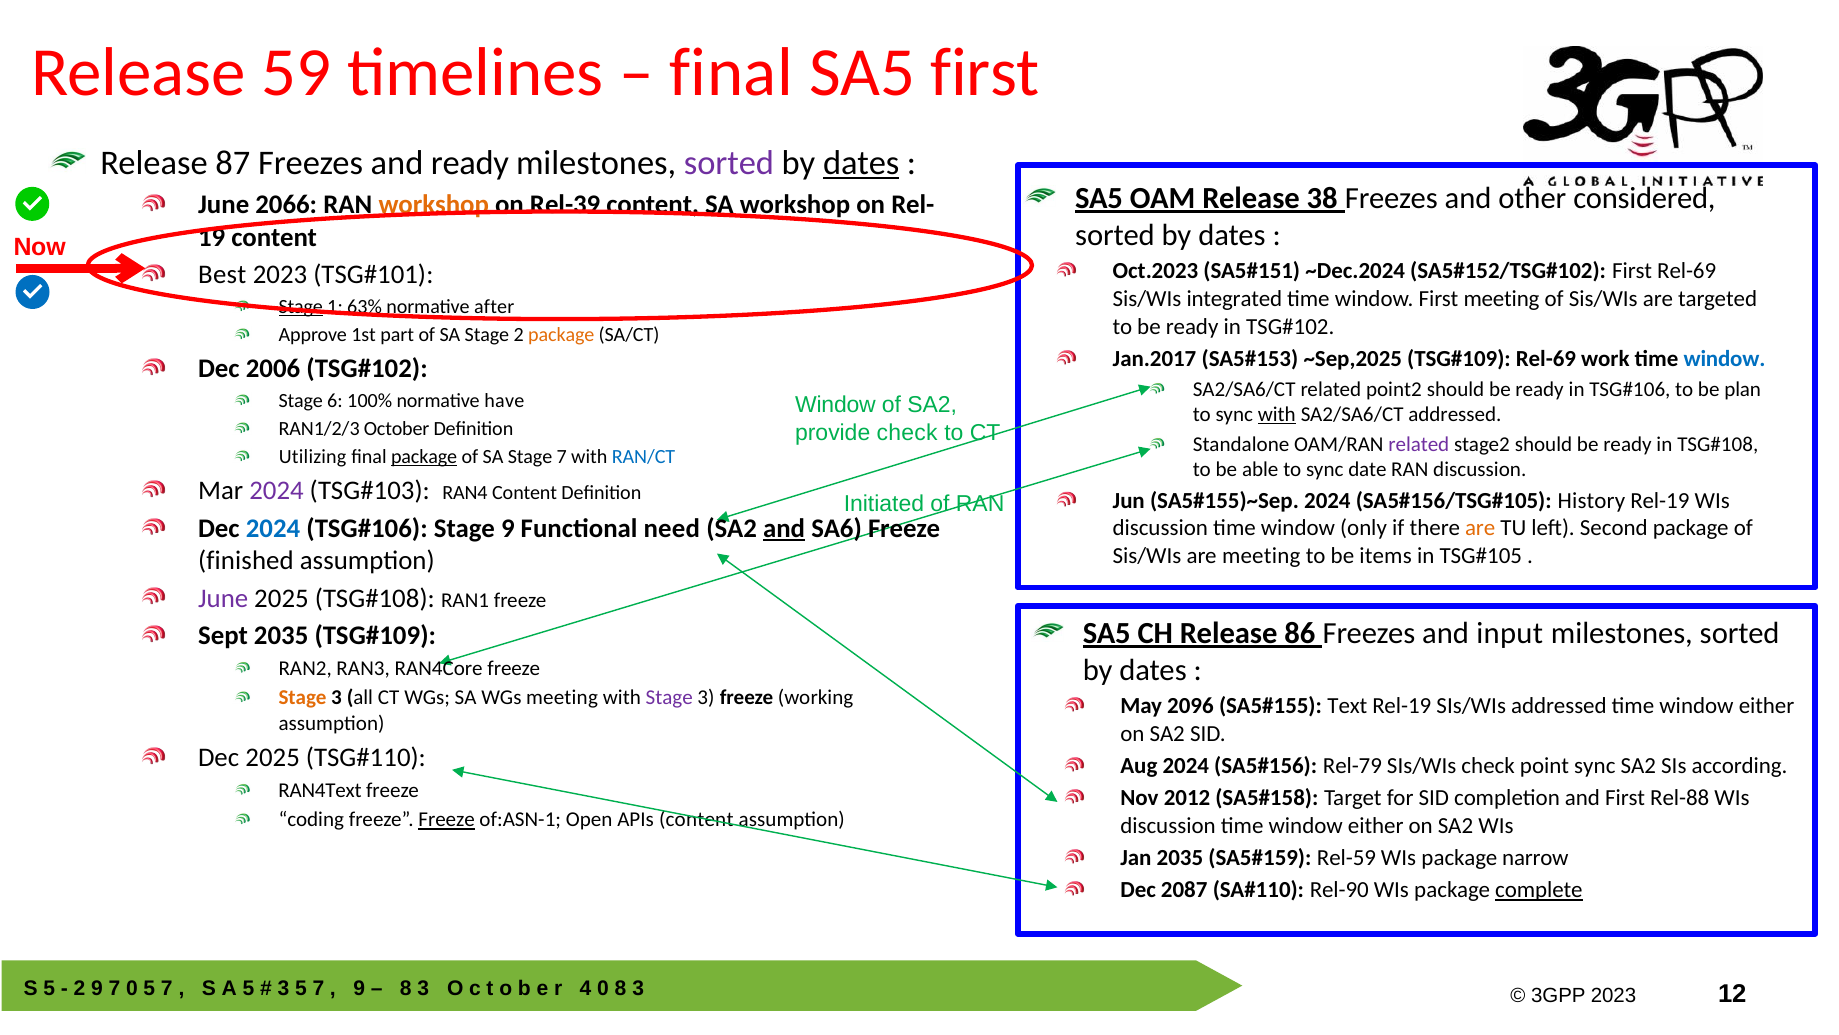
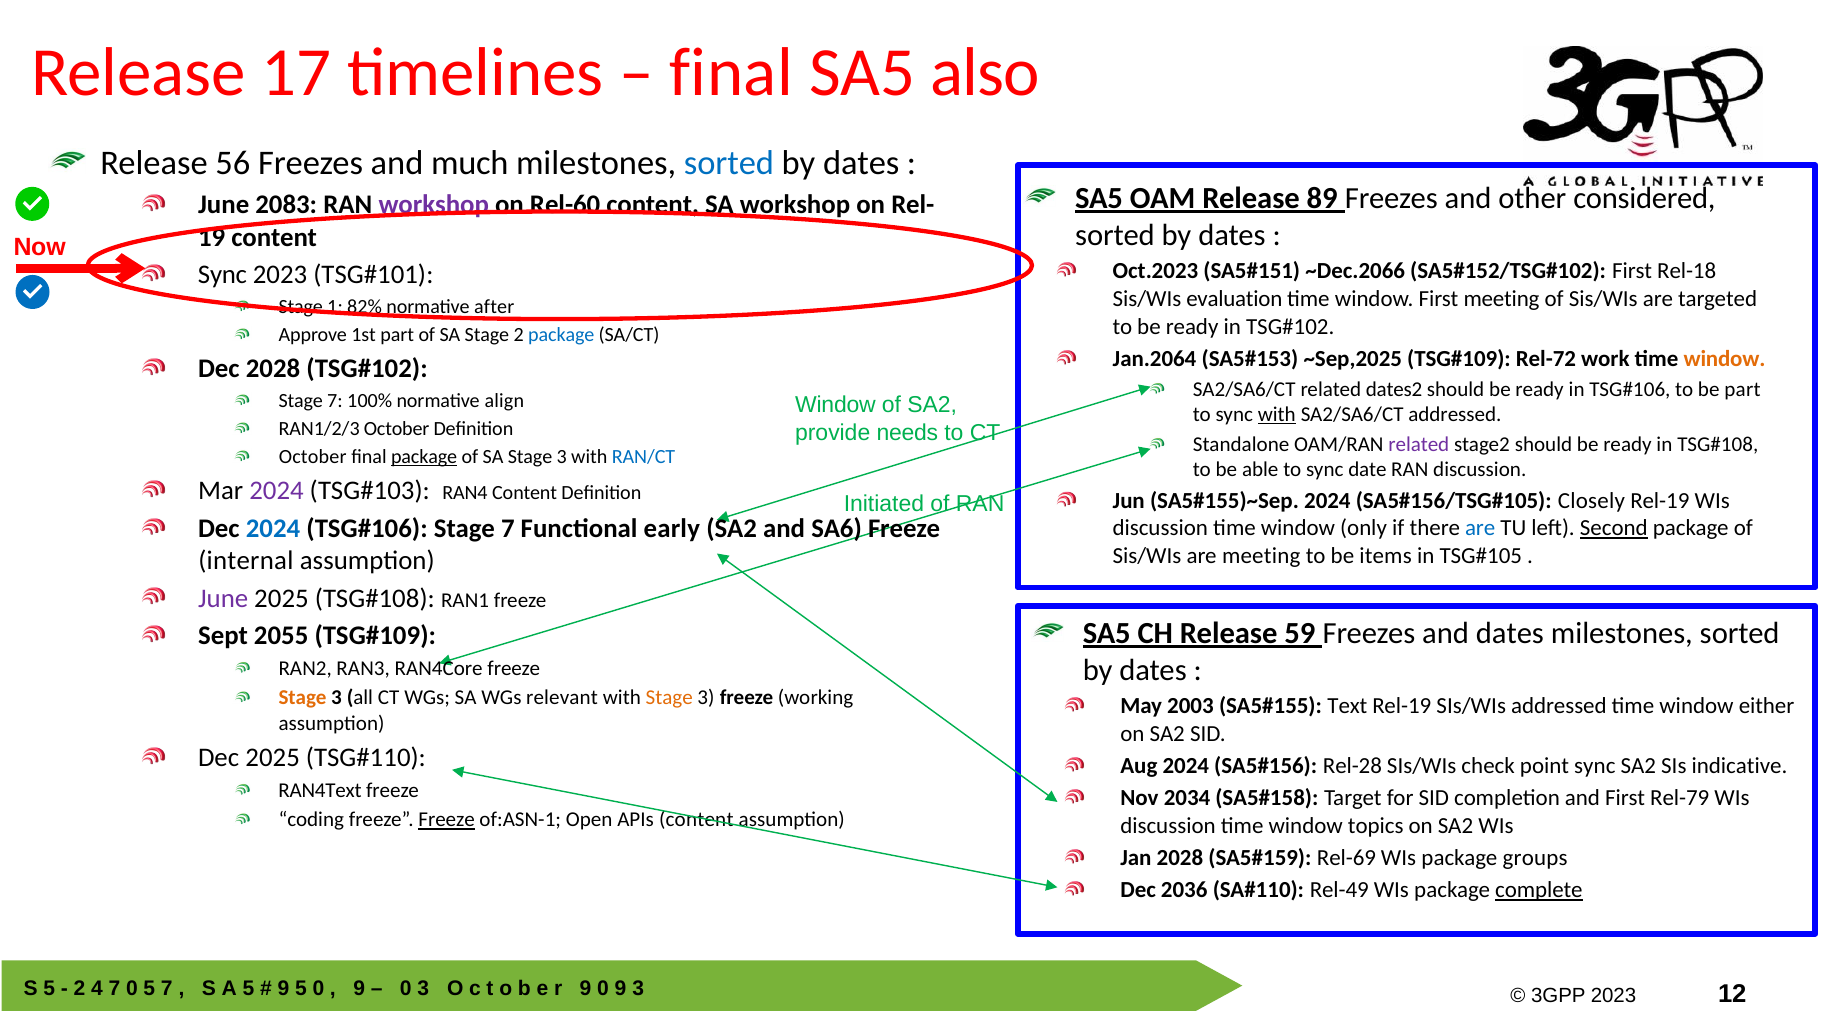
59: 59 -> 17
SA5 first: first -> also
87: 87 -> 56
and ready: ready -> much
sorted at (729, 163) colour: purple -> blue
dates at (861, 163) underline: present -> none
38: 38 -> 89
2066: 2066 -> 2083
workshop at (434, 205) colour: orange -> purple
Rel-39: Rel-39 -> Rel-60
~Dec.2024: ~Dec.2024 -> ~Dec.2066
First Rel-69: Rel-69 -> Rel-18
Best at (222, 275): Best -> Sync
integrated: integrated -> evaluation
Stage at (301, 306) underline: present -> none
63%: 63% -> 82%
package at (561, 335) colour: orange -> blue
Jan.2017: Jan.2017 -> Jan.2064
Rel-69 at (1546, 359): Rel-69 -> Rel-72
window at (1724, 359) colour: blue -> orange
Dec 2006: 2006 -> 2028
point2: point2 -> dates2
be plan: plan -> part
6 at (335, 400): 6 -> 7
have: have -> align
provide check: check -> needs
Utilizing at (313, 457): Utilizing -> October
SA Stage 7: 7 -> 3
History: History -> Closely
9 at (508, 528): 9 -> 7
need: need -> early
and at (784, 528) underline: present -> none
are at (1480, 528) colour: orange -> blue
Second underline: none -> present
finished: finished -> internal
86: 86 -> 59
and input: input -> dates
Sept 2035: 2035 -> 2055
WGs meeting: meeting -> relevant
Stage at (669, 698) colour: purple -> orange
2096: 2096 -> 2003
Rel-79: Rel-79 -> Rel-28
according: according -> indicative
Nov 2012: 2012 -> 2034
Rel-88: Rel-88 -> Rel-79
discussion time window either: either -> topics
Jan 2035: 2035 -> 2028
Rel-59: Rel-59 -> Rel-69
narrow: narrow -> groups
2087: 2087 -> 2036
Rel-90: Rel-90 -> Rel-49
2 9: 9 -> 4
3 at (284, 988): 3 -> 9
7 at (318, 988): 7 -> 0
8 at (406, 988): 8 -> 0
4 at (586, 988): 4 -> 9
8 at (620, 988): 8 -> 9
